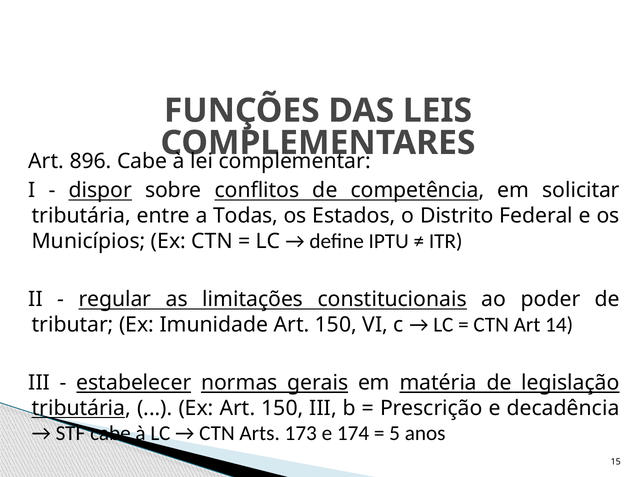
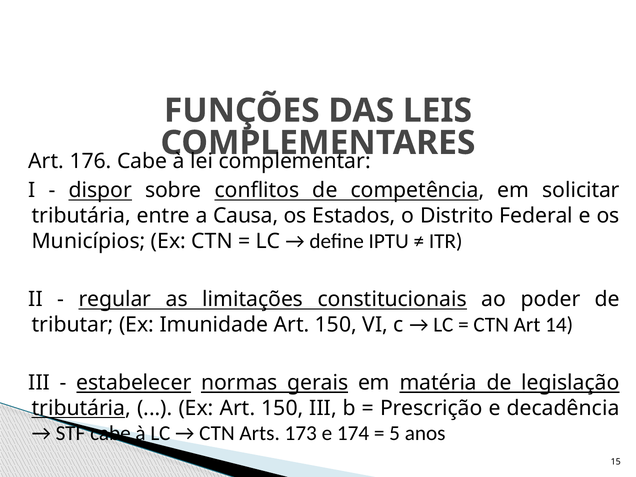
896: 896 -> 176
Todas: Todas -> Causa
